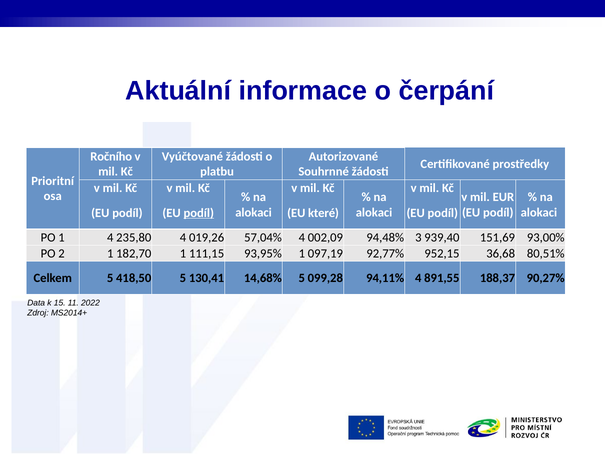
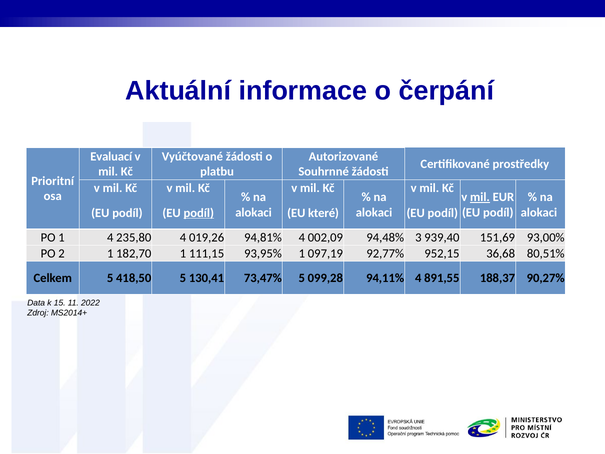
Ročního: Ročního -> Evaluací
mil at (480, 197) underline: none -> present
57,04%: 57,04% -> 94,81%
14,68%: 14,68% -> 73,47%
